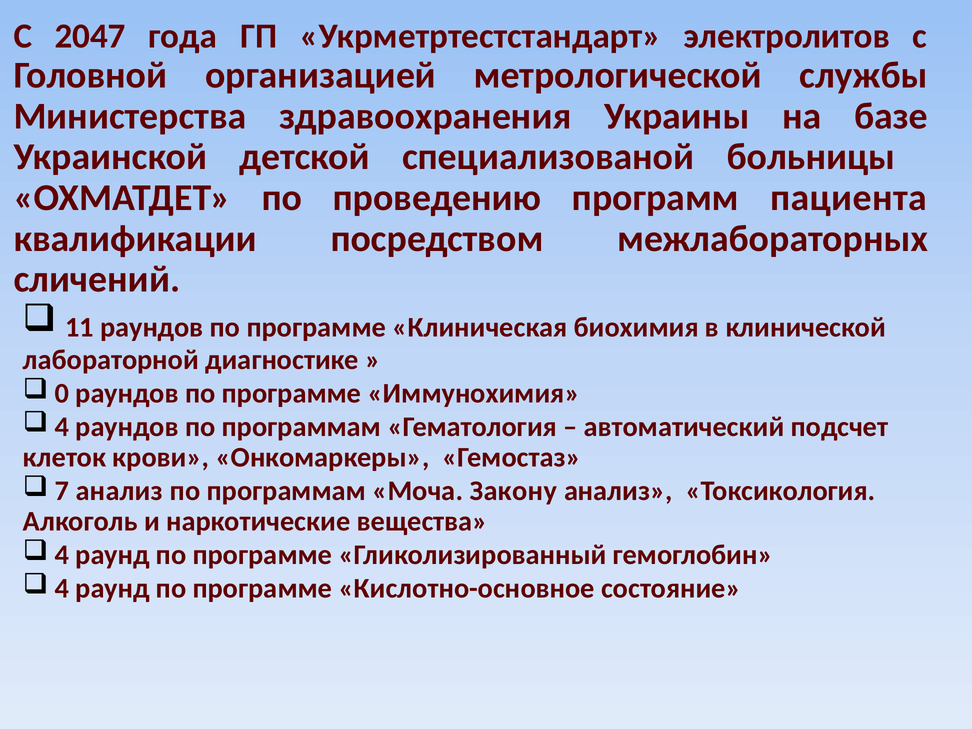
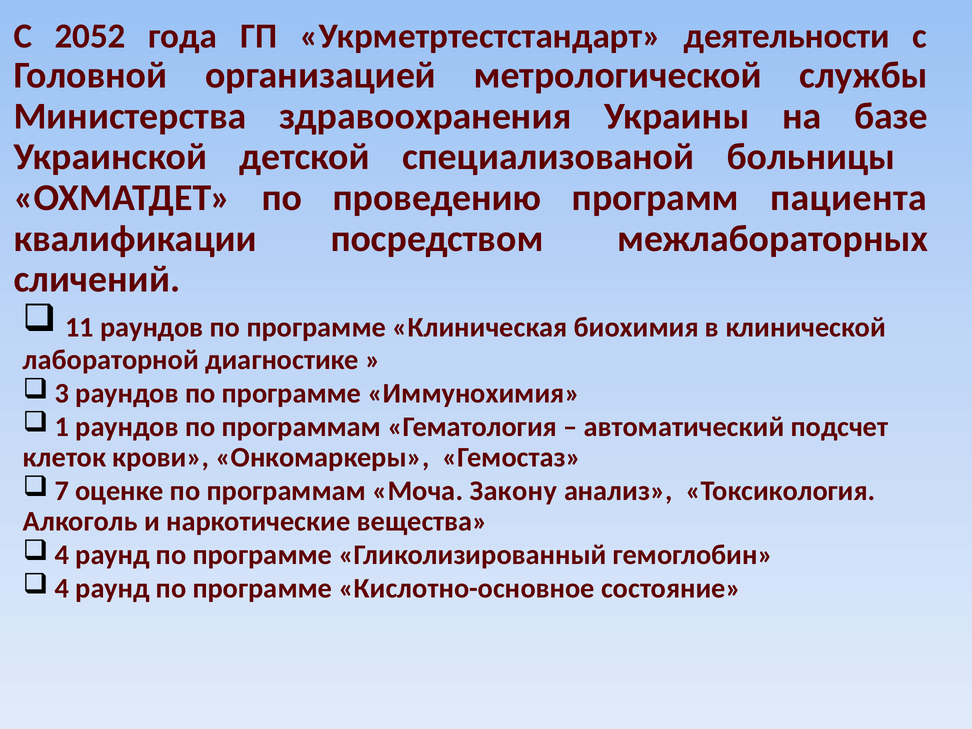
2047: 2047 -> 2052
электролитов: электролитов -> деятельности
0: 0 -> 3
4 at (62, 427): 4 -> 1
7 анализ: анализ -> оценке
